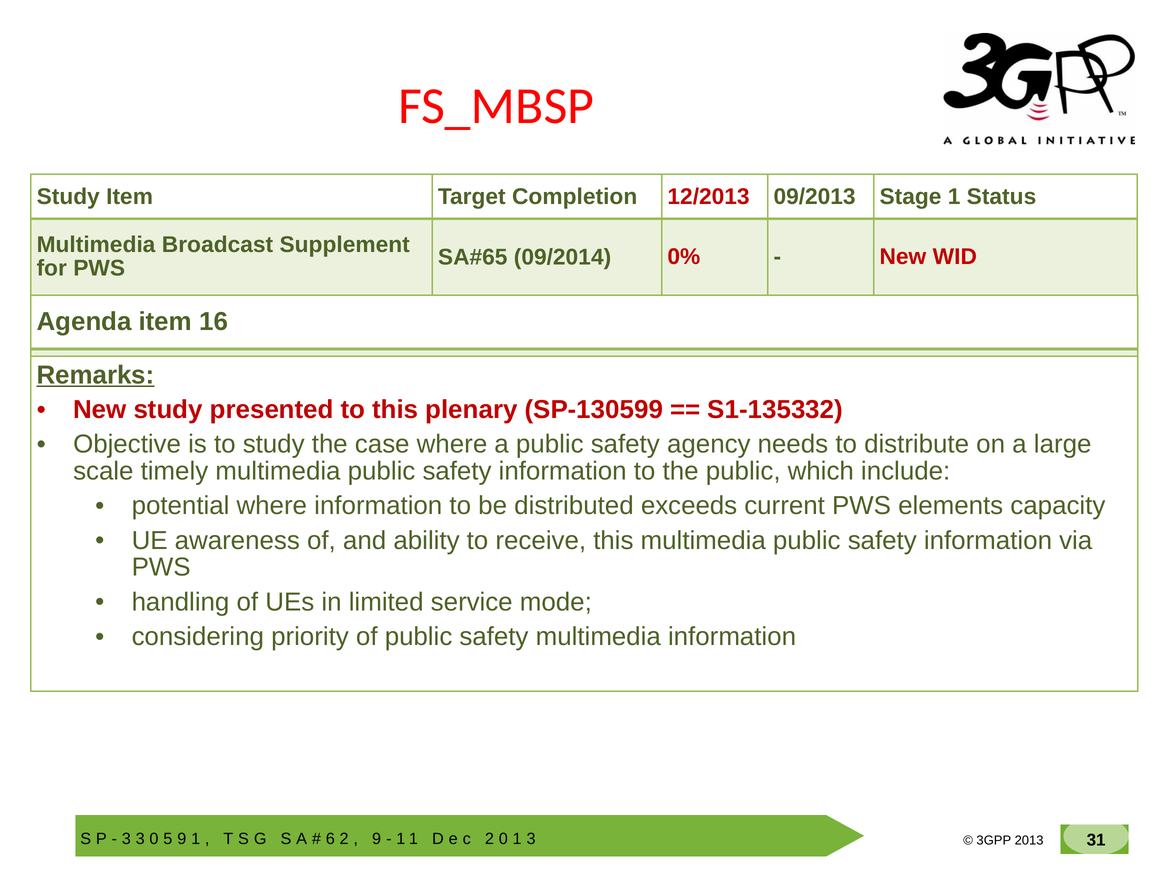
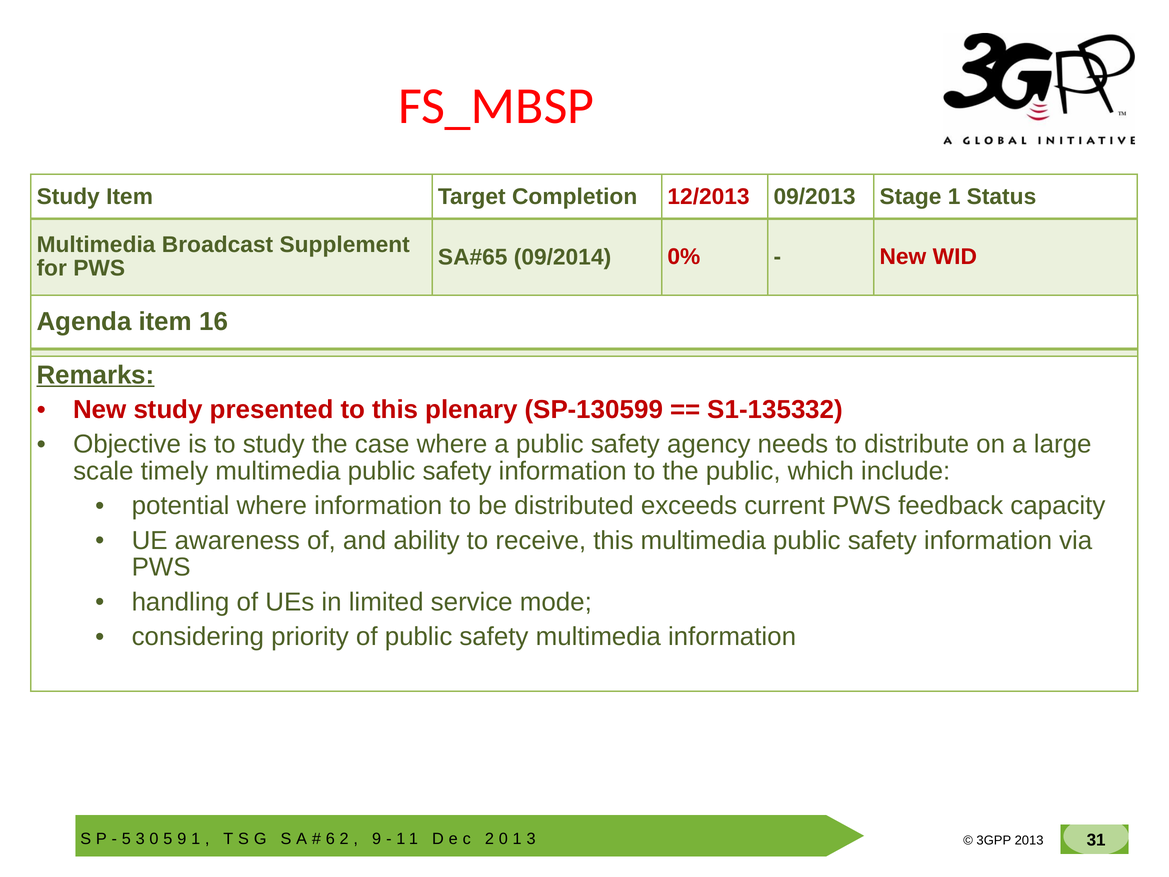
elements: elements -> feedback
3 at (126, 838): 3 -> 5
